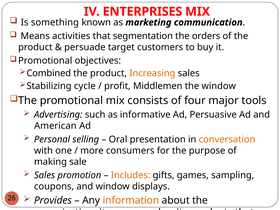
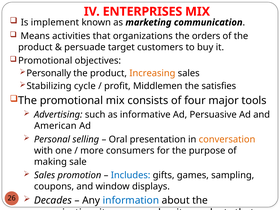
something: something -> implement
segmentation: segmentation -> organizations
Combined: Combined -> Personally
the window: window -> satisfies
Includes colour: orange -> blue
Provides: Provides -> Decades
information colour: orange -> blue
